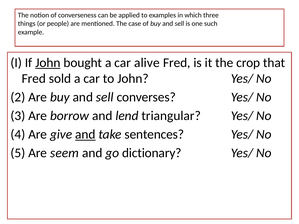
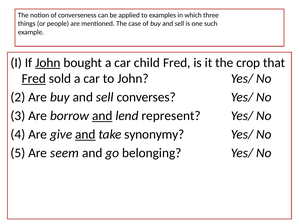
alive: alive -> child
Fred at (34, 79) underline: none -> present
and at (102, 116) underline: none -> present
triangular: triangular -> represent
sentences: sentences -> synonymy
dictionary: dictionary -> belonging
